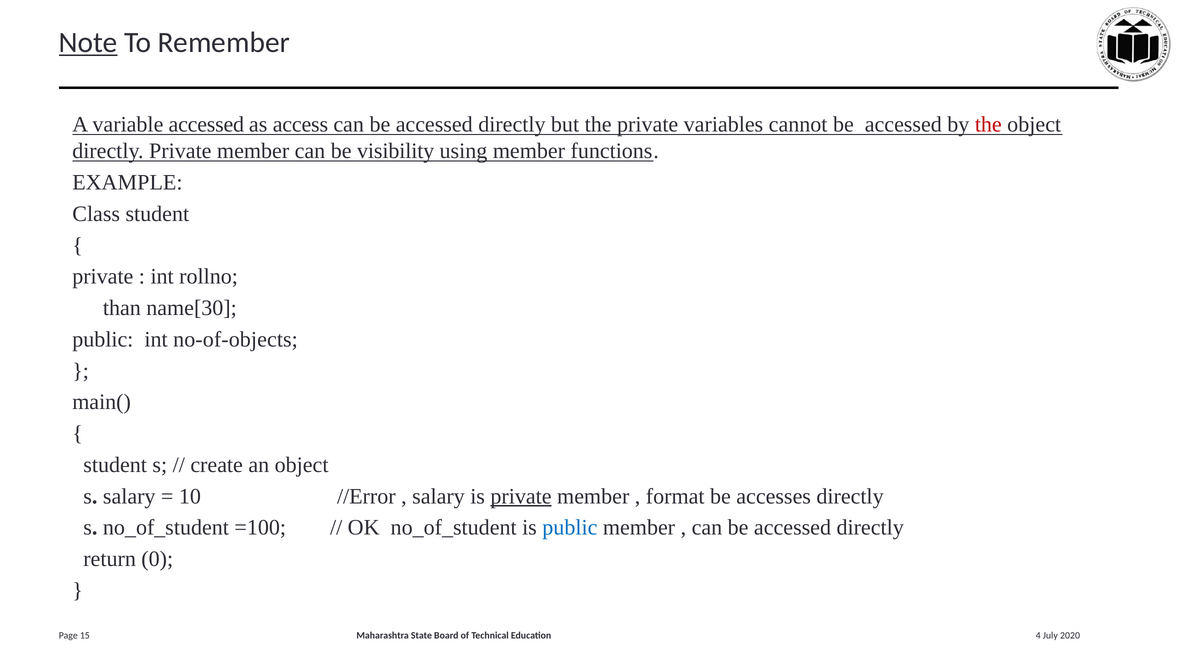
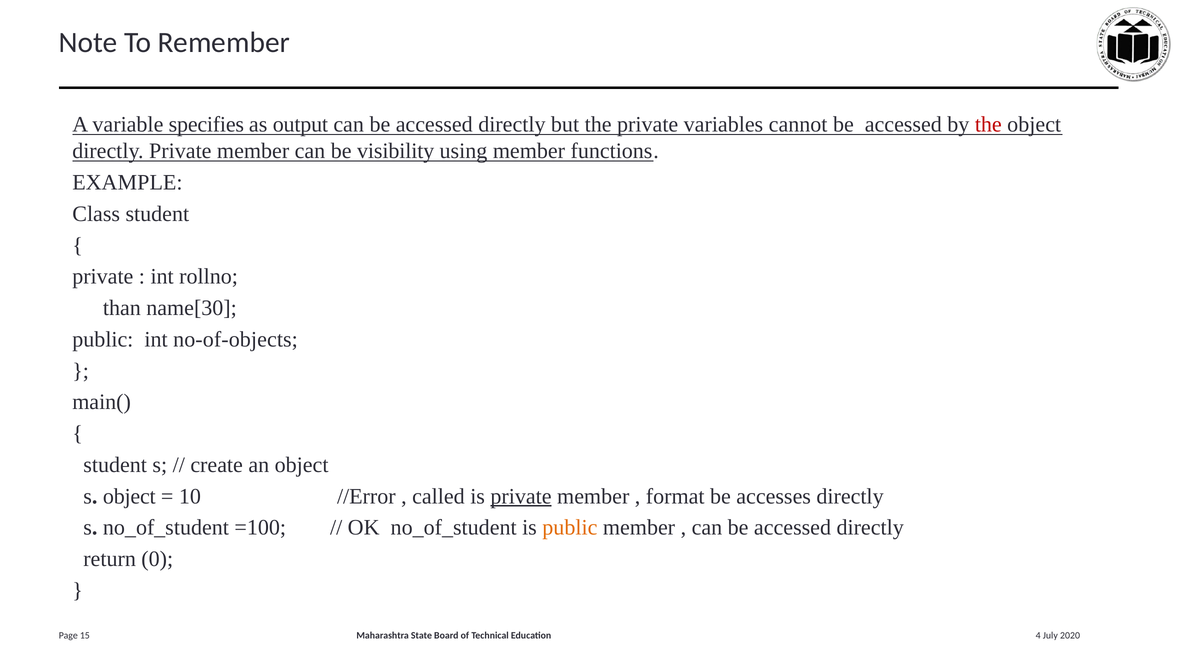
Note underline: present -> none
variable accessed: accessed -> specifies
access: access -> output
s salary: salary -> object
salary at (438, 496): salary -> called
public at (570, 527) colour: blue -> orange
